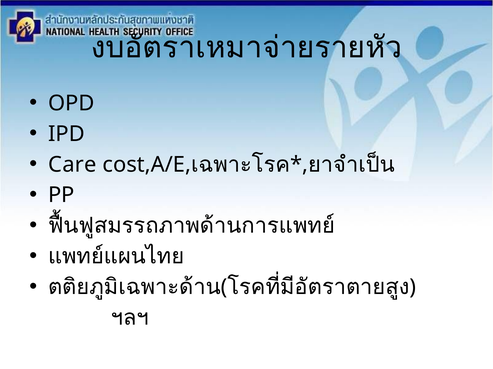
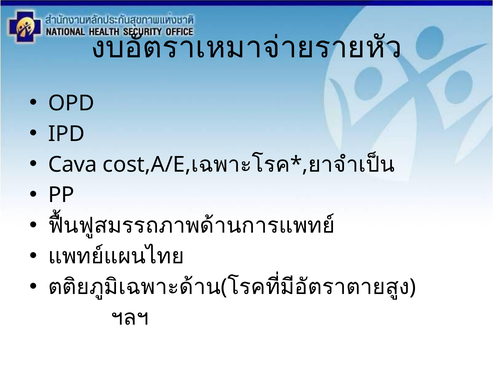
Care: Care -> Cava
